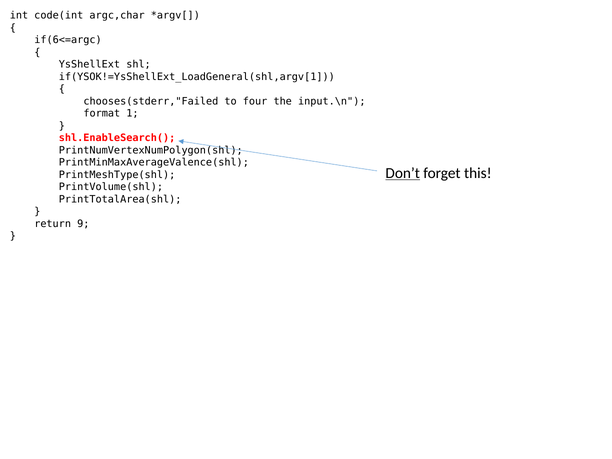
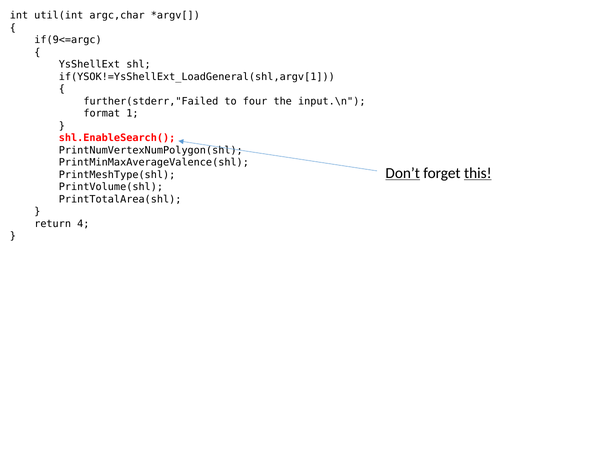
code(int: code(int -> util(int
if(6<=argc: if(6<=argc -> if(9<=argc
chooses(stderr,"Failed: chooses(stderr,"Failed -> further(stderr,"Failed
this underline: none -> present
9: 9 -> 4
